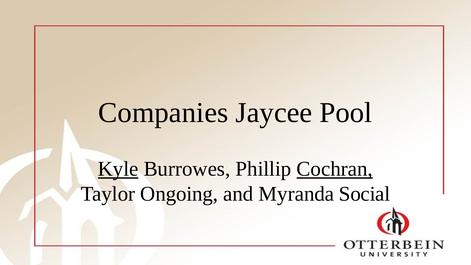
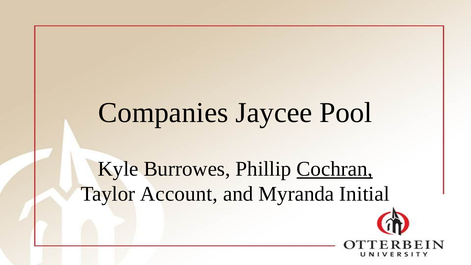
Kyle underline: present -> none
Ongoing: Ongoing -> Account
Social: Social -> Initial
